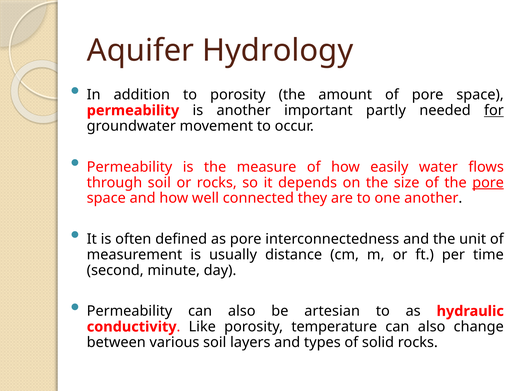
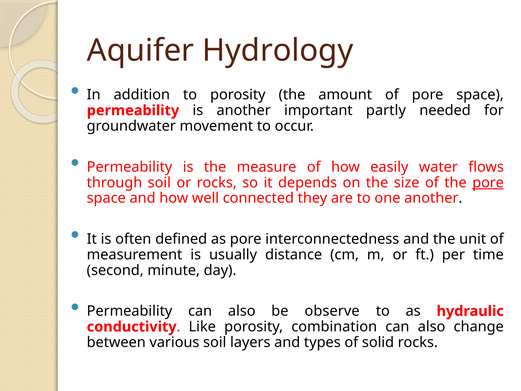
for underline: present -> none
artesian: artesian -> observe
temperature: temperature -> combination
